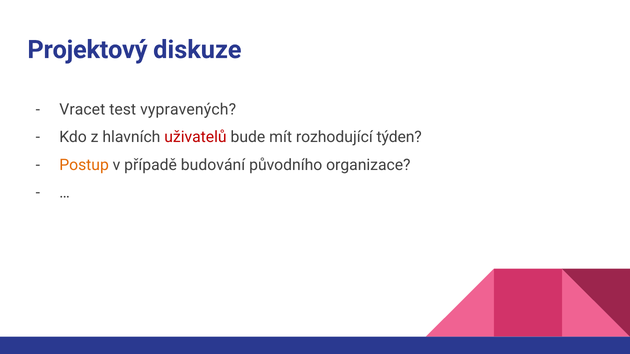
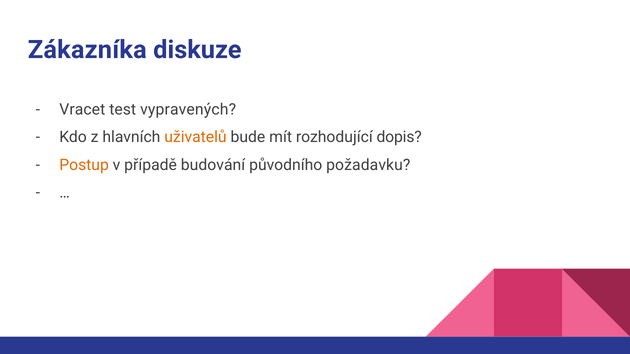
Projektový: Projektový -> Zákazníka
uživatelů colour: red -> orange
týden: týden -> dopis
organizace: organizace -> požadavku
